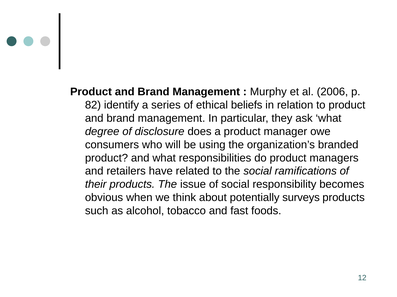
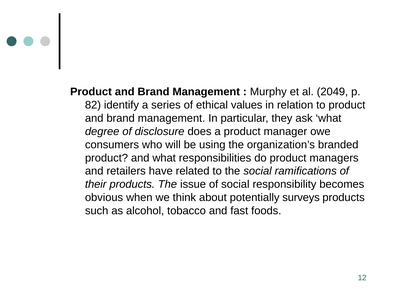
2006: 2006 -> 2049
beliefs: beliefs -> values
